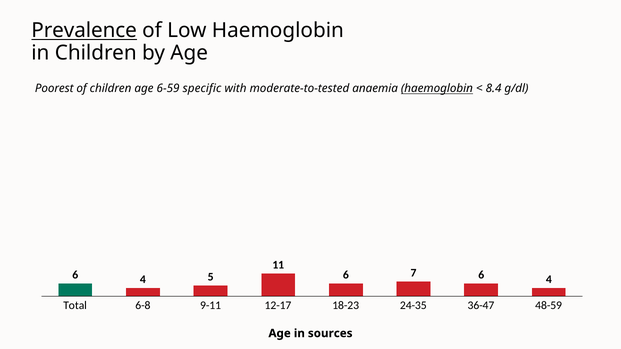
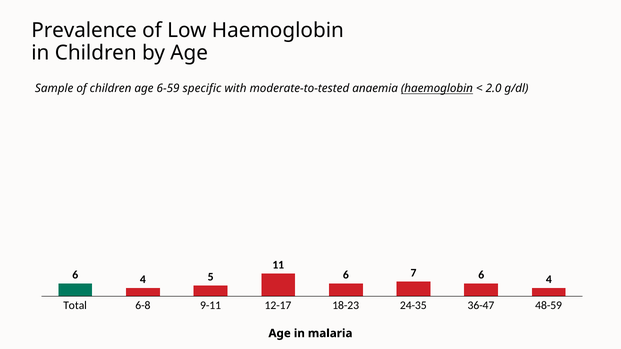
Prevalence underline: present -> none
Poorest: Poorest -> Sample
8.4: 8.4 -> 2.0
sources: sources -> malaria
